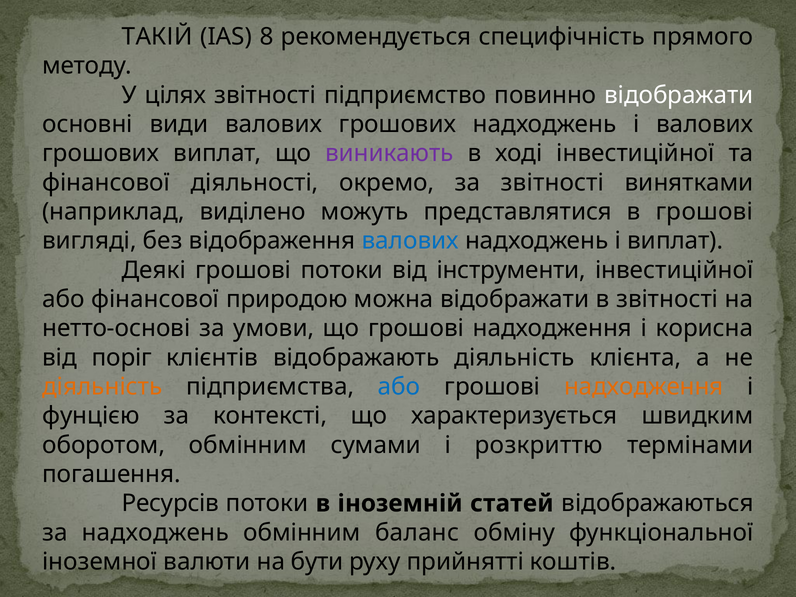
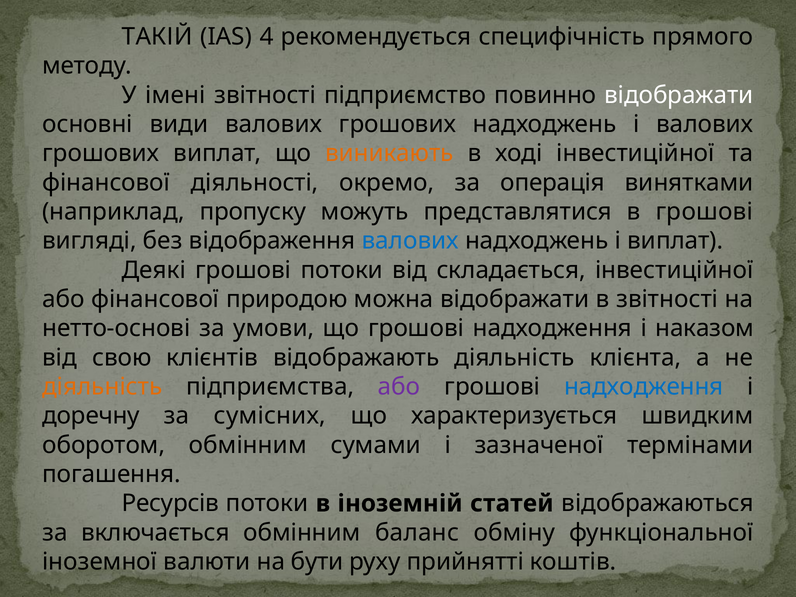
8: 8 -> 4
цілях: цілях -> імені
виникають colour: purple -> orange
за звітності: звітності -> операція
виділено: виділено -> пропуску
інструменти: інструменти -> складається
корисна: корисна -> наказом
поріг: поріг -> свою
або at (399, 387) colour: blue -> purple
надходження at (644, 387) colour: orange -> blue
фунцією: фунцією -> доречну
контексті: контексті -> сумісних
розкриттю: розкриттю -> зазначеної
за надходжень: надходжень -> включається
